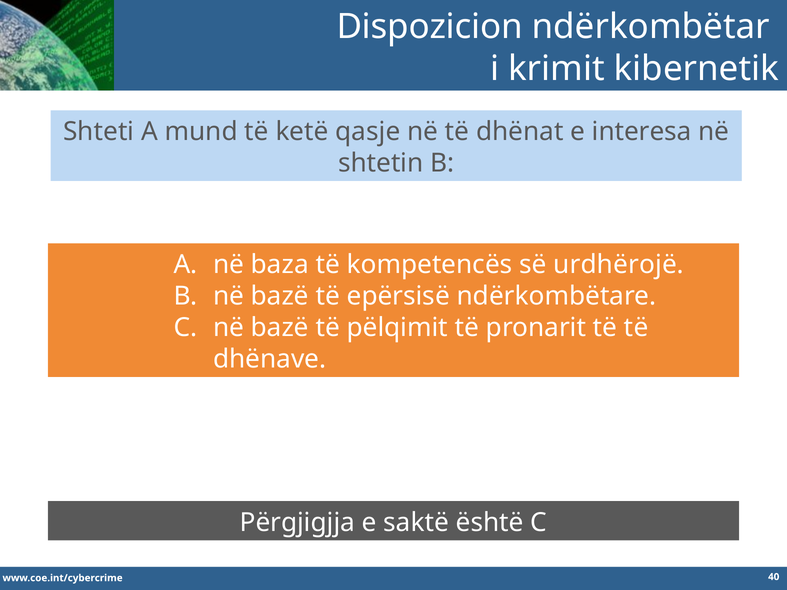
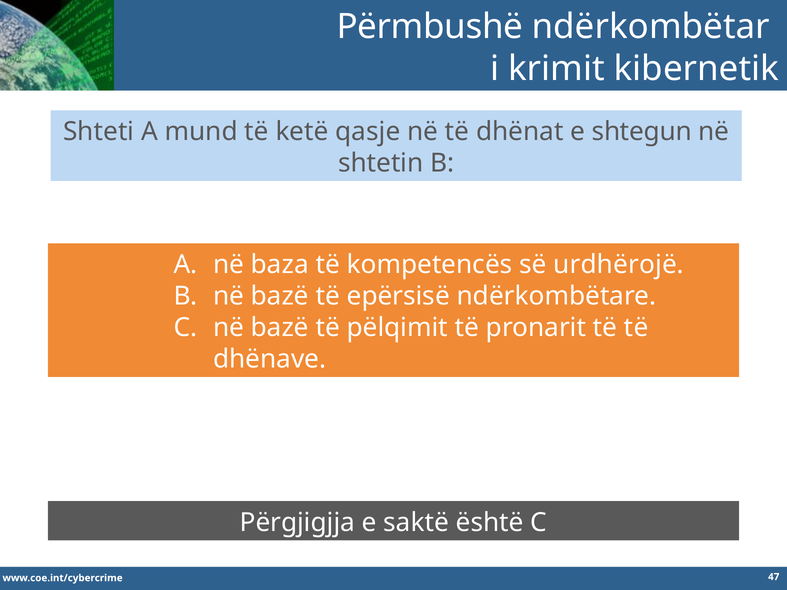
Dispozicion: Dispozicion -> Përmbushë
interesa: interesa -> shtegun
40: 40 -> 47
